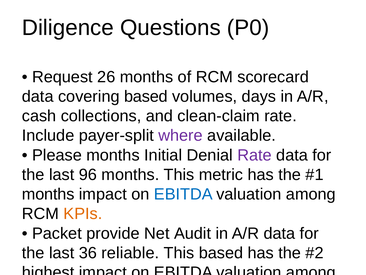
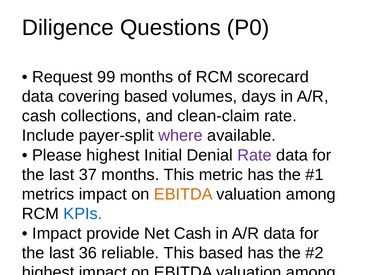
26: 26 -> 99
Please months: months -> highest
96: 96 -> 37
months at (48, 194): months -> metrics
EBITDA at (183, 194) colour: blue -> orange
KPIs at (83, 213) colour: orange -> blue
Packet at (57, 233): Packet -> Impact
Net Audit: Audit -> Cash
